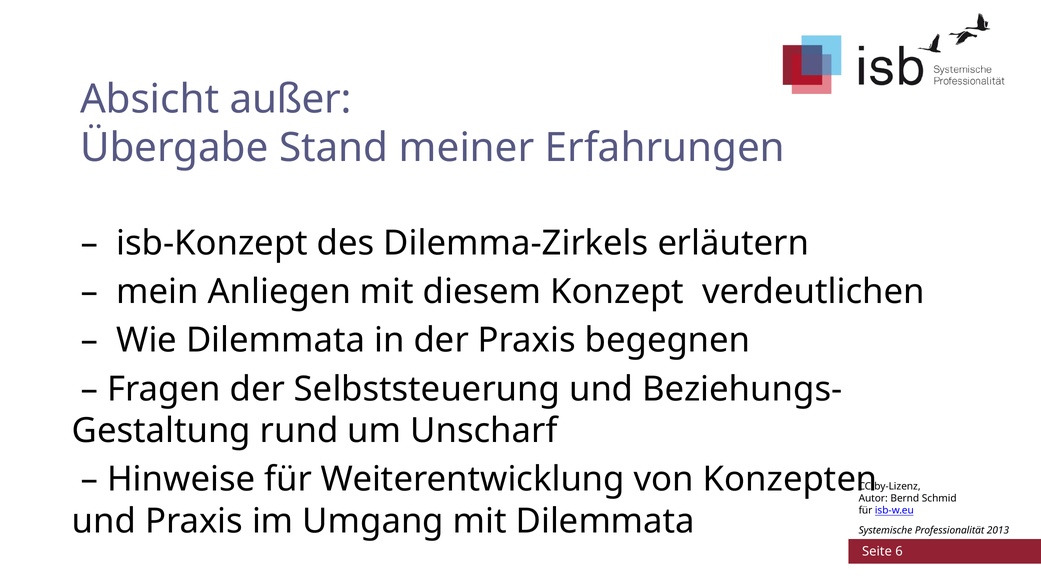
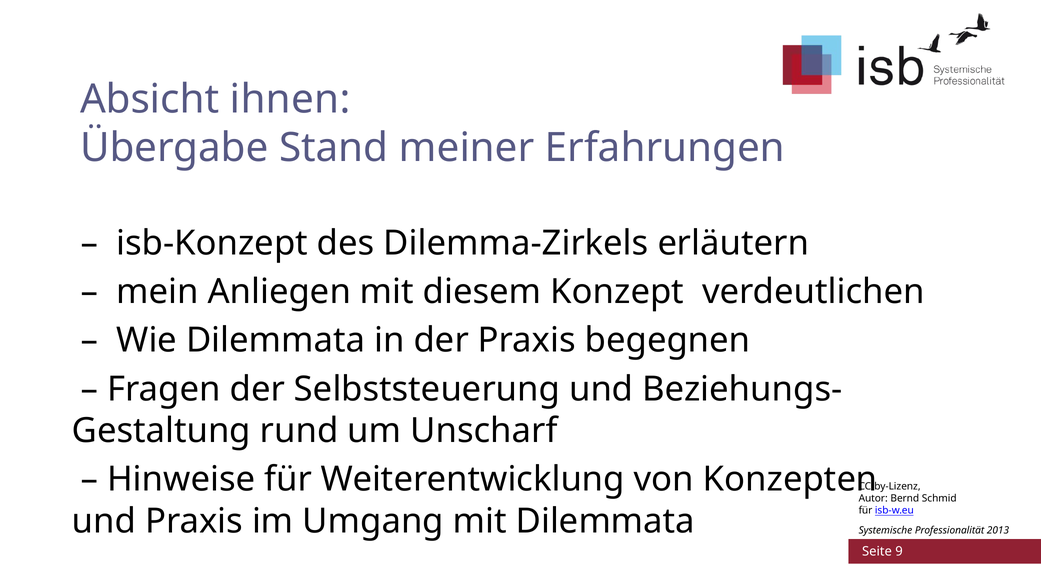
außer: außer -> ihnen
6: 6 -> 9
